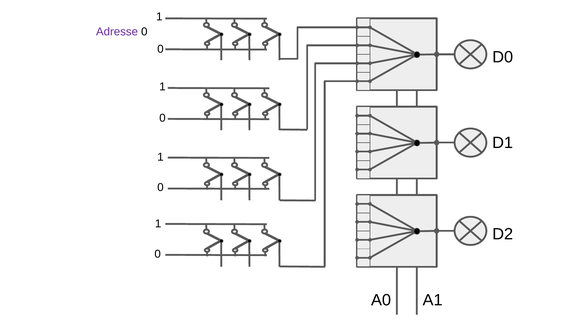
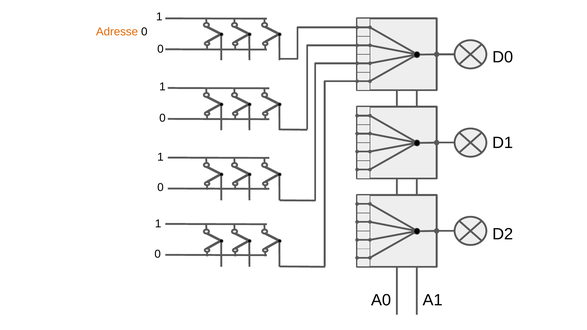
Adresse colour: purple -> orange
